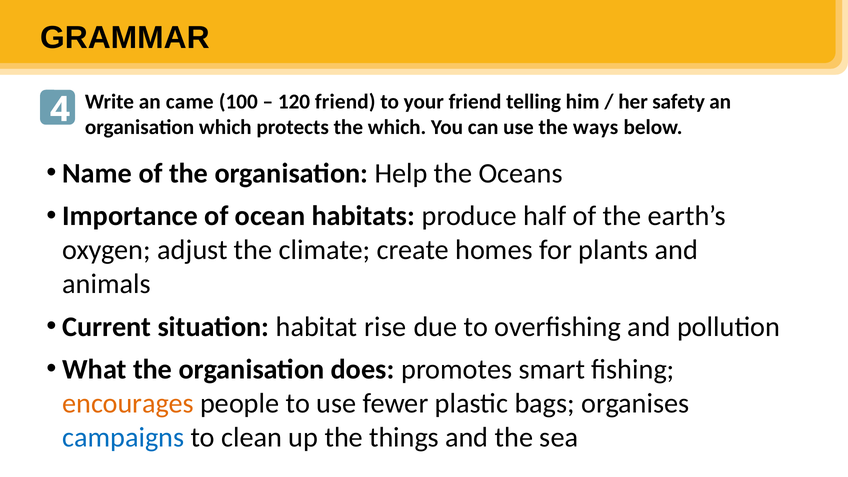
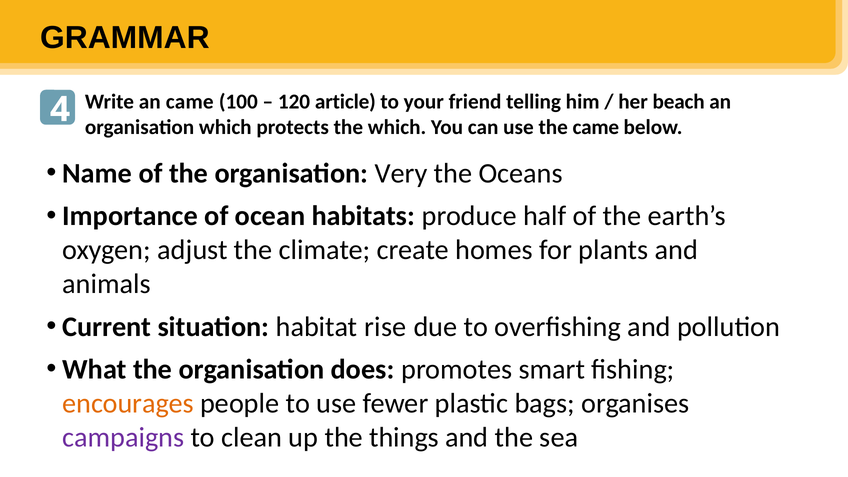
120 friend: friend -> article
safety: safety -> beach
the ways: ways -> came
Help: Help -> Very
campaigns colour: blue -> purple
